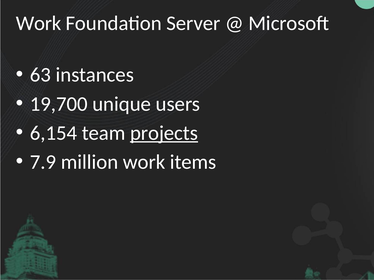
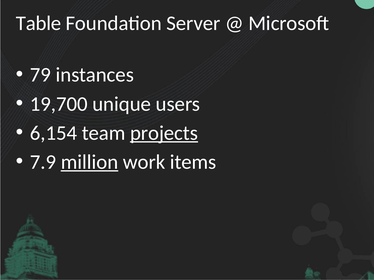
Work at (39, 23): Work -> Table
63: 63 -> 79
million underline: none -> present
